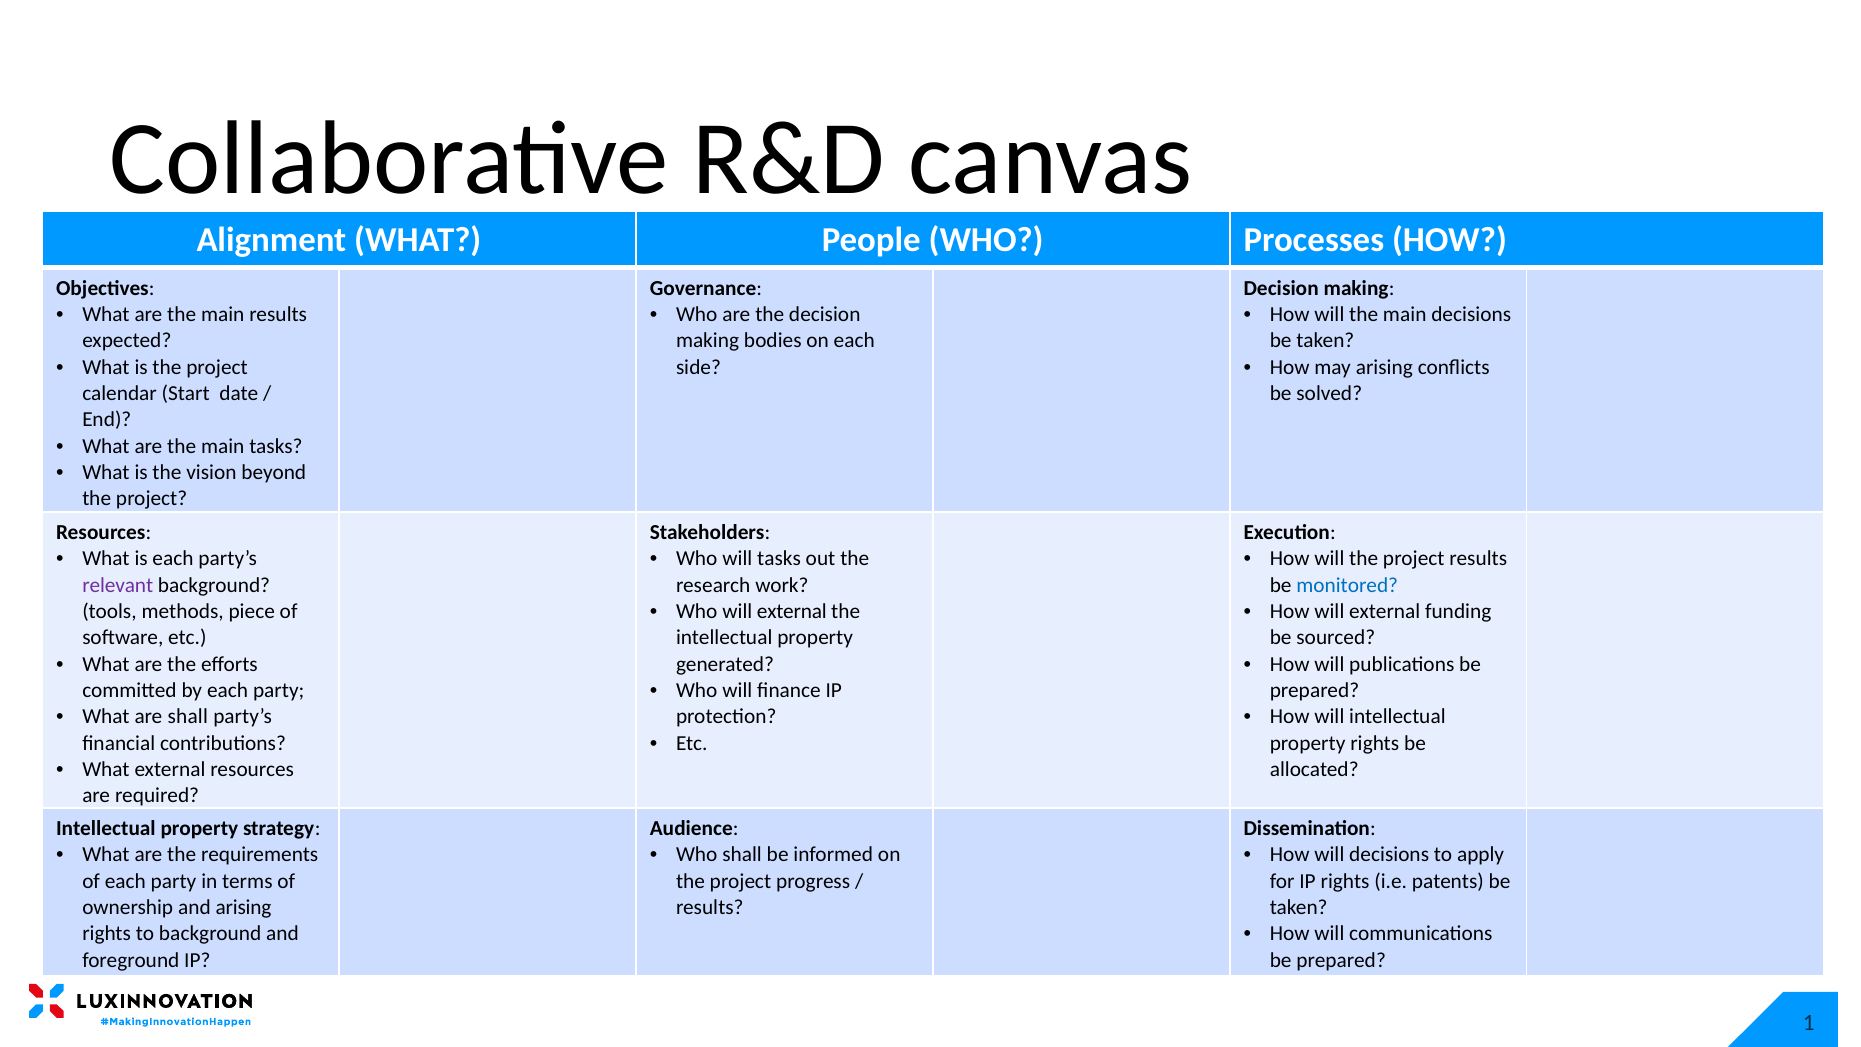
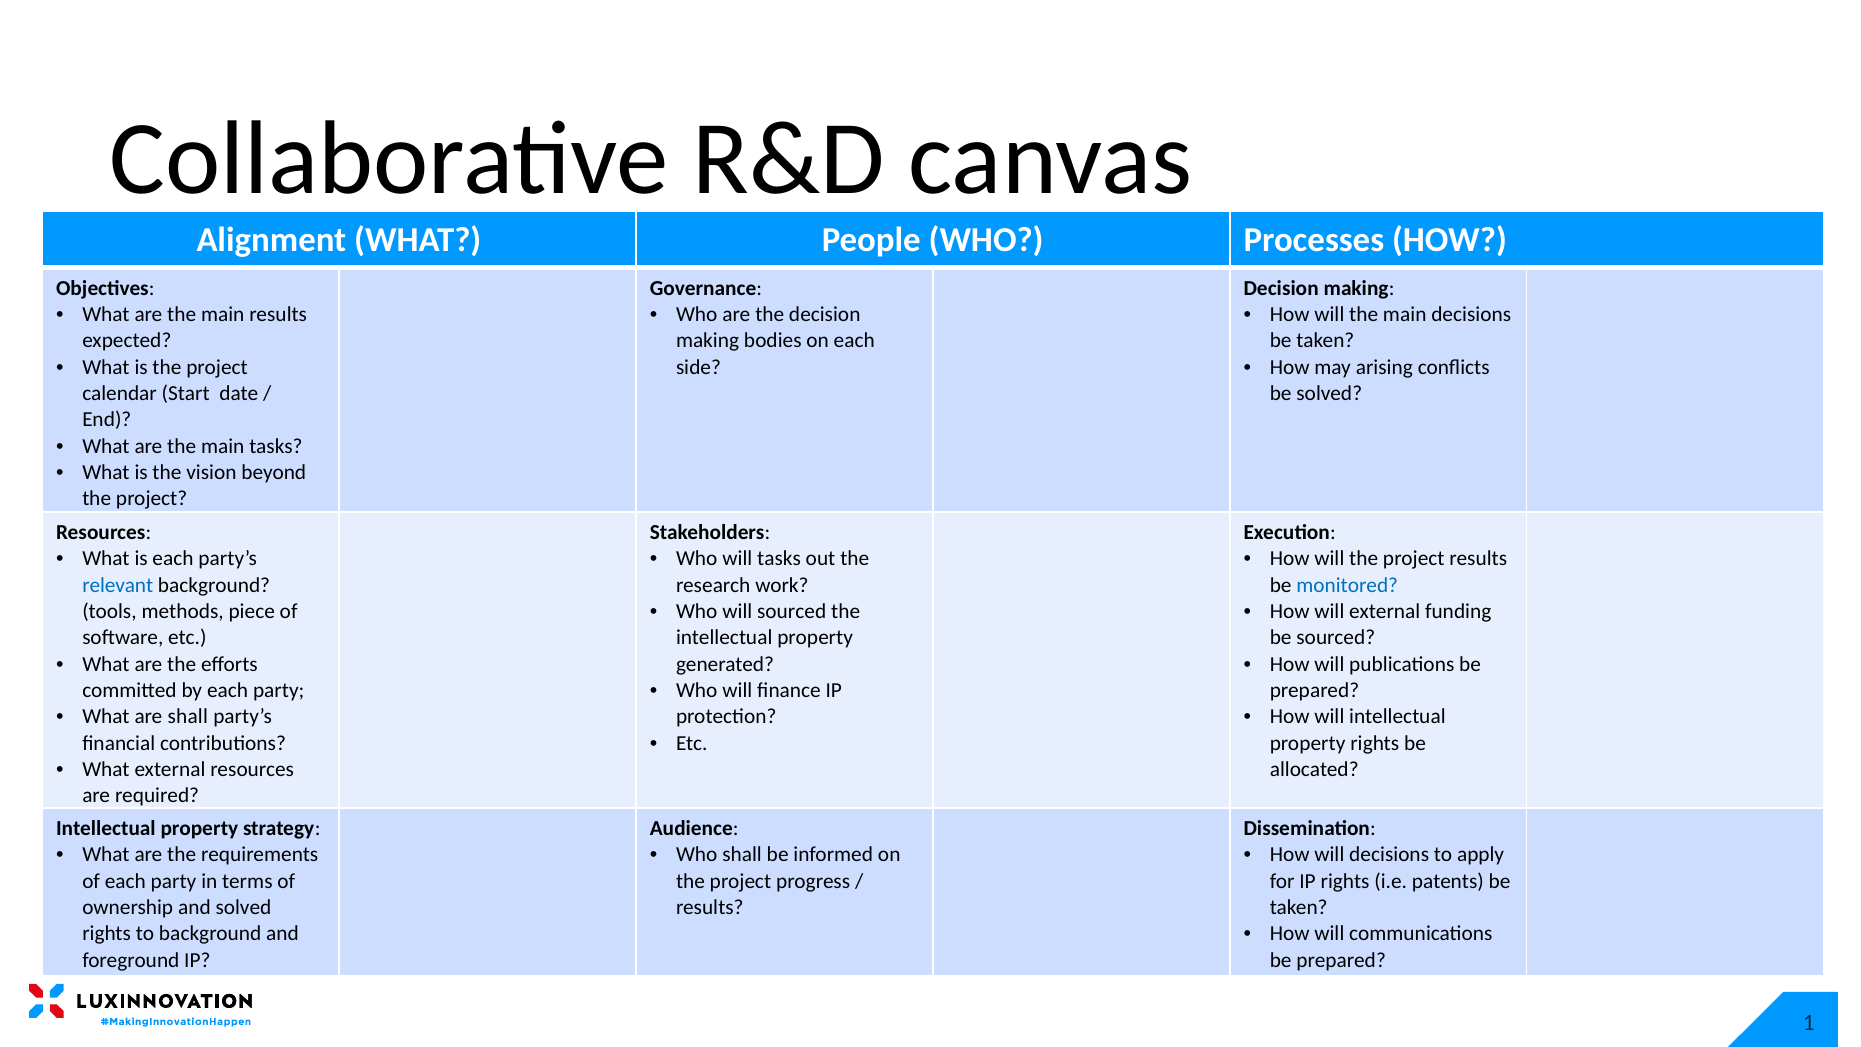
relevant colour: purple -> blue
Who will external: external -> sourced
and arising: arising -> solved
